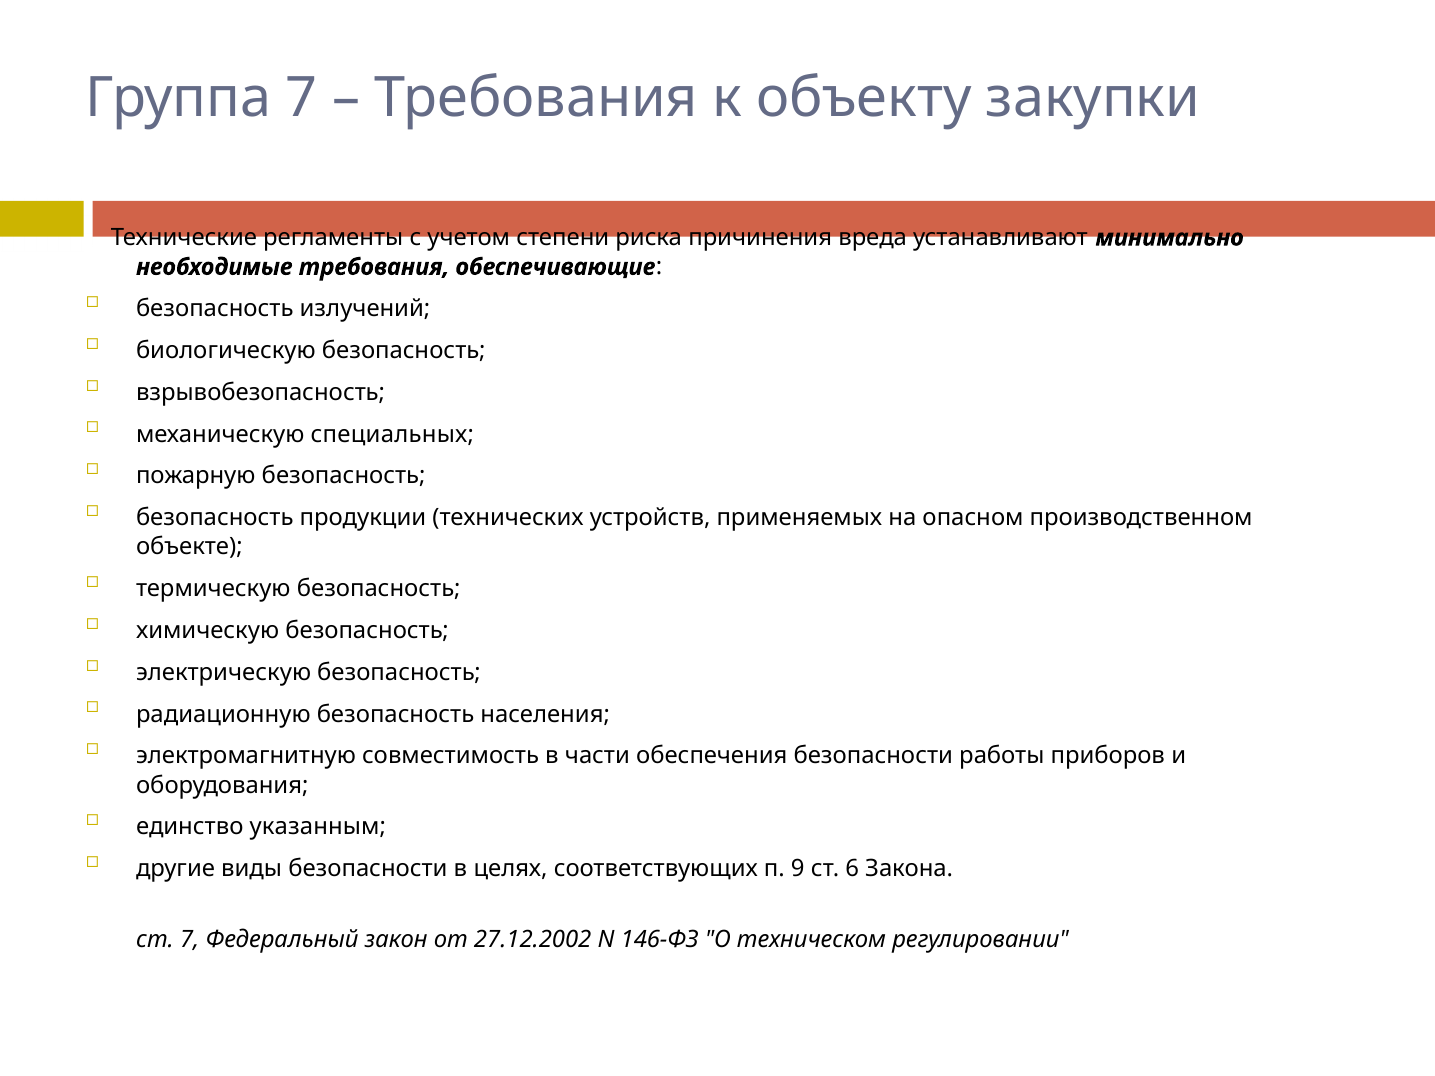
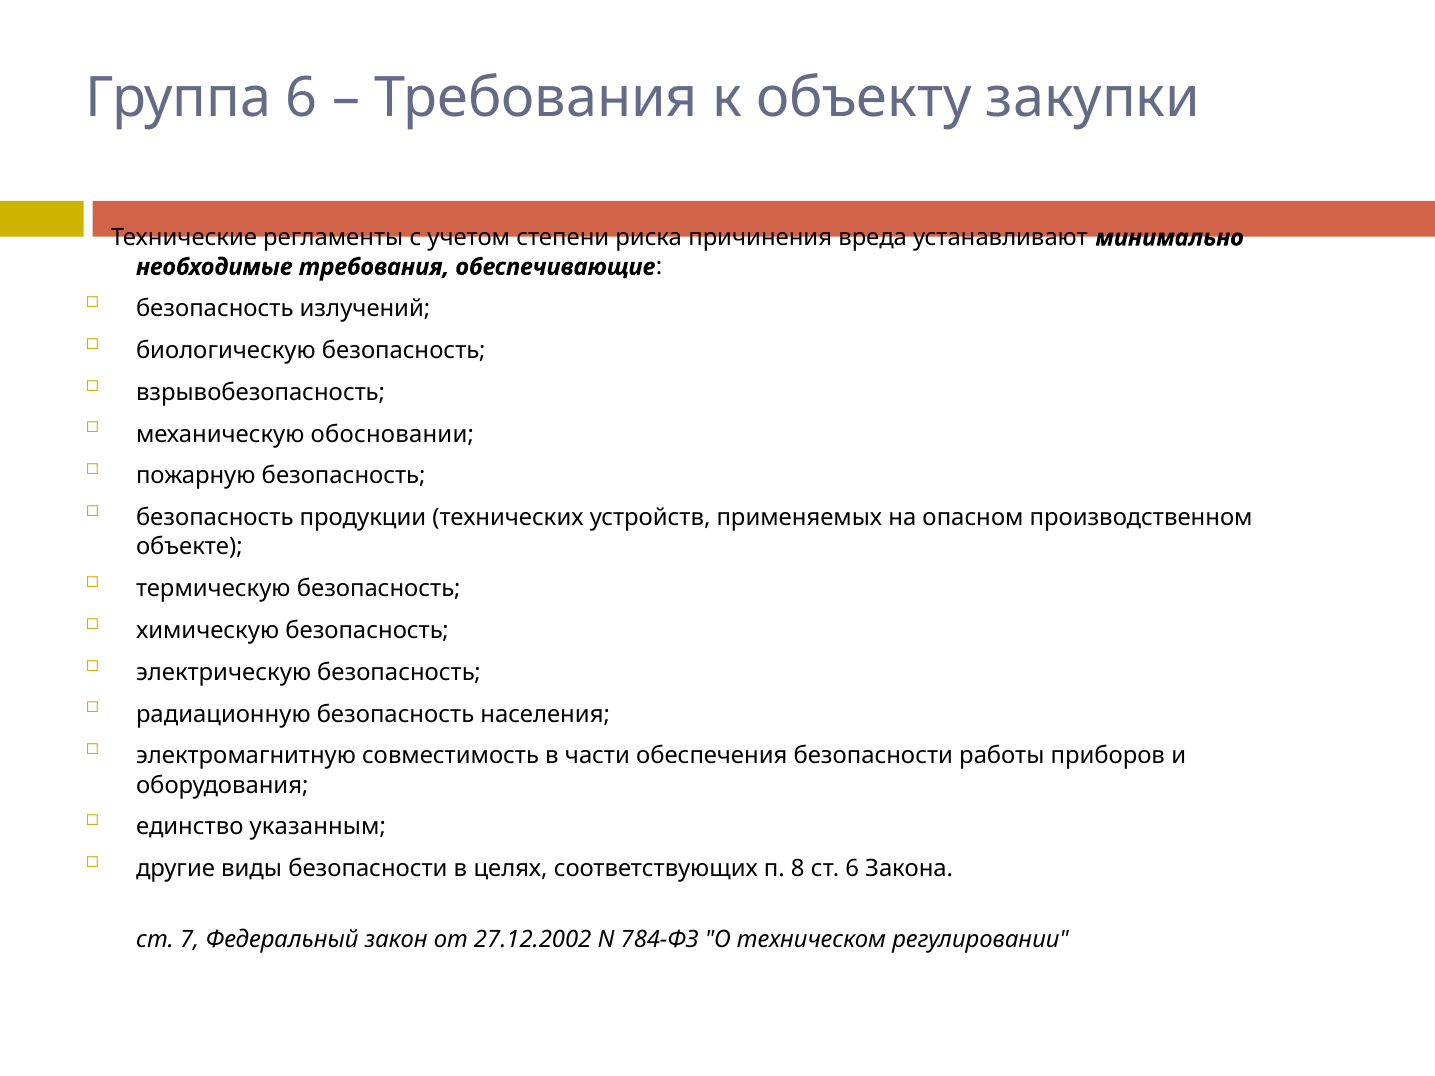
Группа 7: 7 -> 6
специальных: специальных -> обосновании
9: 9 -> 8
146-ФЗ: 146-ФЗ -> 784-ФЗ
